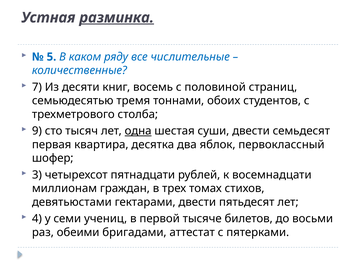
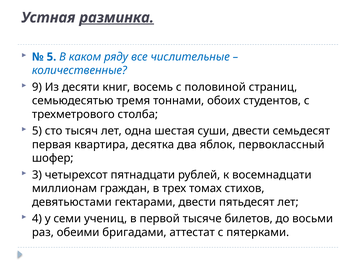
7: 7 -> 9
9 at (37, 131): 9 -> 5
одна underline: present -> none
